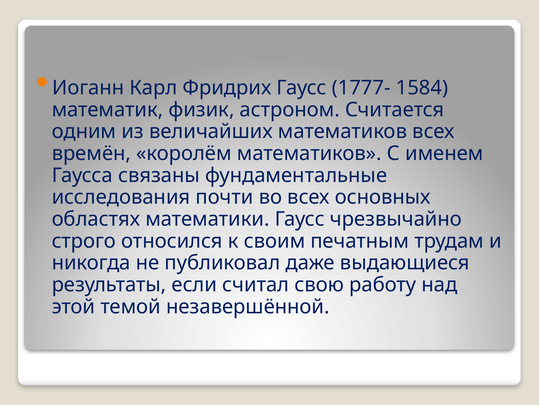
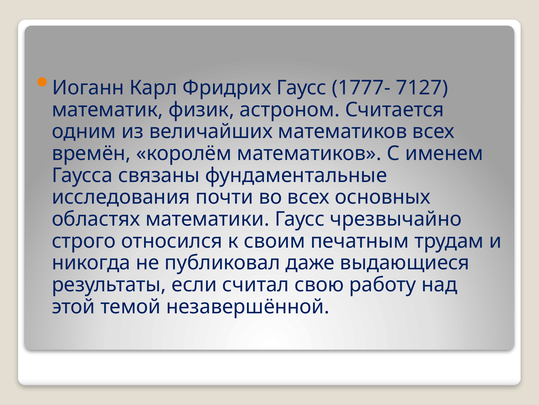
1584: 1584 -> 7127
